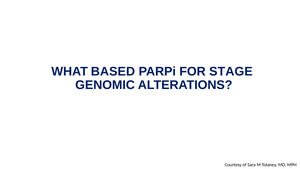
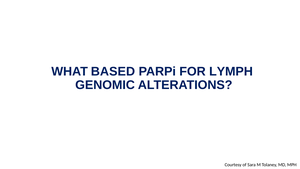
STAGE: STAGE -> LYMPH
